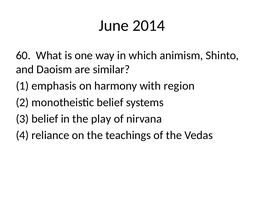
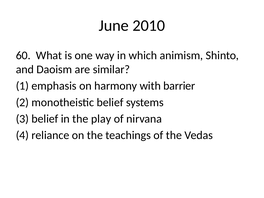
2014: 2014 -> 2010
region: region -> barrier
